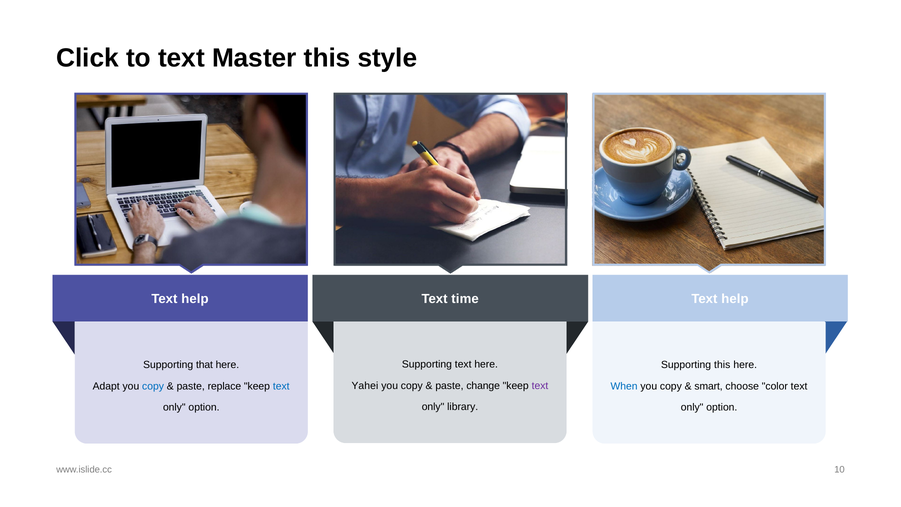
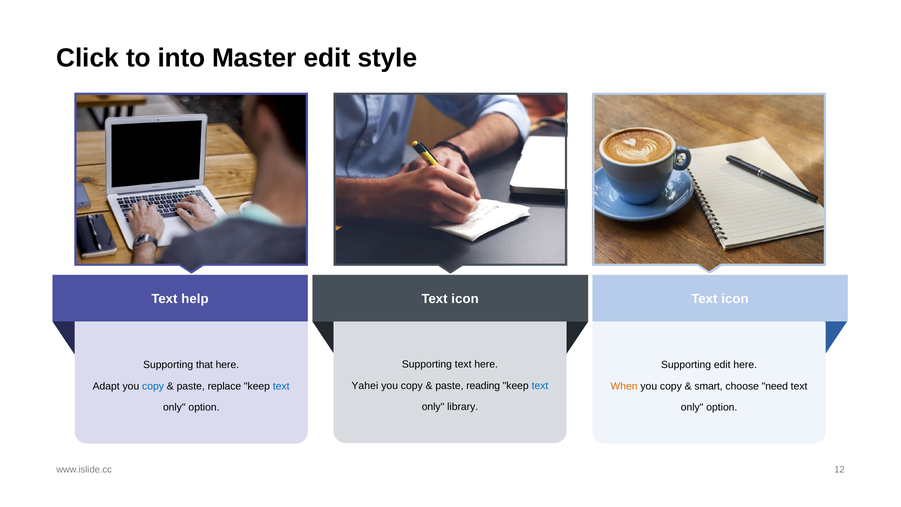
to text: text -> into
Master this: this -> edit
time at (465, 299): time -> icon
help at (735, 299): help -> icon
Supporting this: this -> edit
change: change -> reading
text at (540, 385) colour: purple -> blue
When colour: blue -> orange
color: color -> need
10: 10 -> 12
